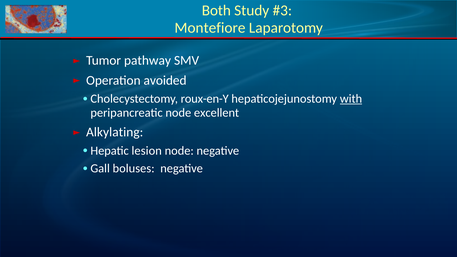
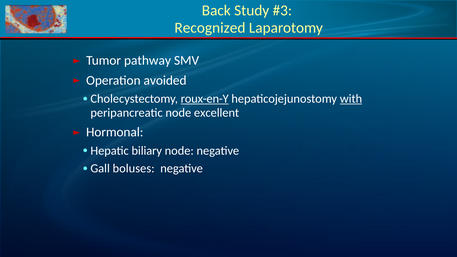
Both: Both -> Back
Montefiore: Montefiore -> Recognized
roux-en-Y underline: none -> present
Alkylating: Alkylating -> Hormonal
lesion: lesion -> biliary
